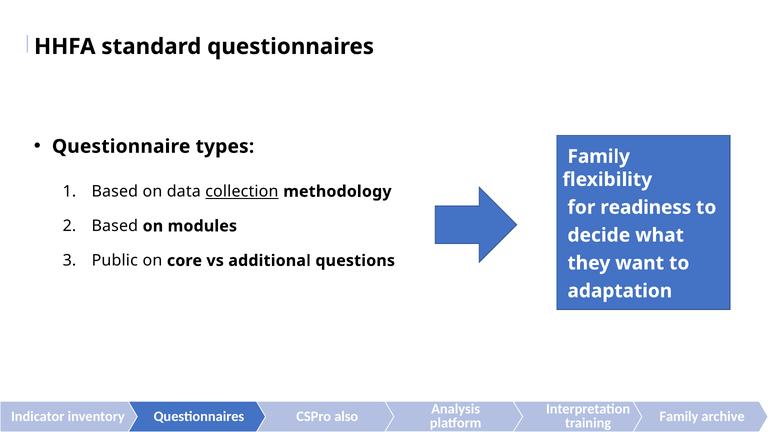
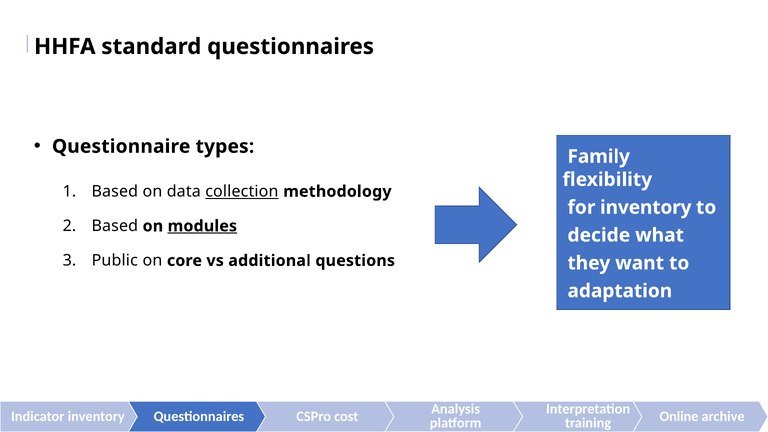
for readiness: readiness -> inventory
modules underline: none -> present
also: also -> cost
training Family: Family -> Online
